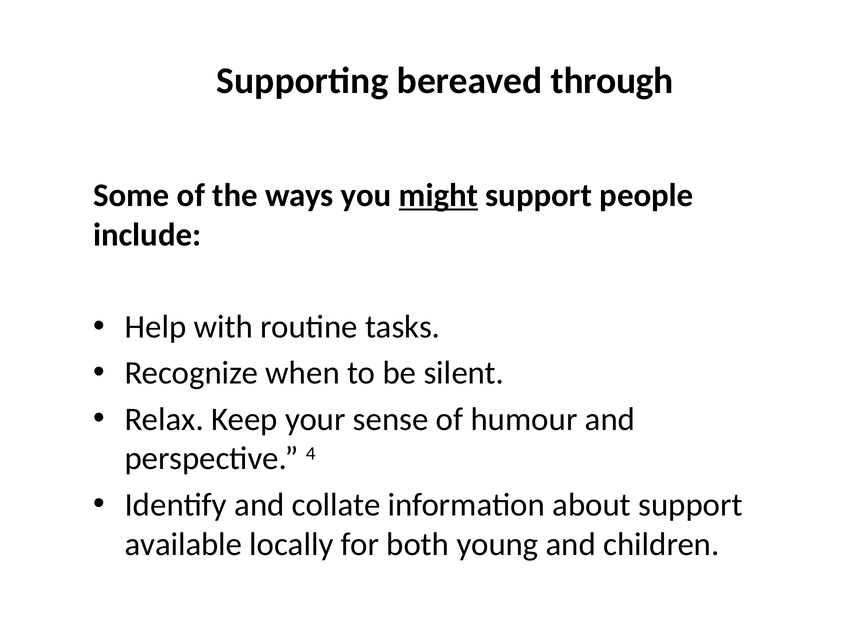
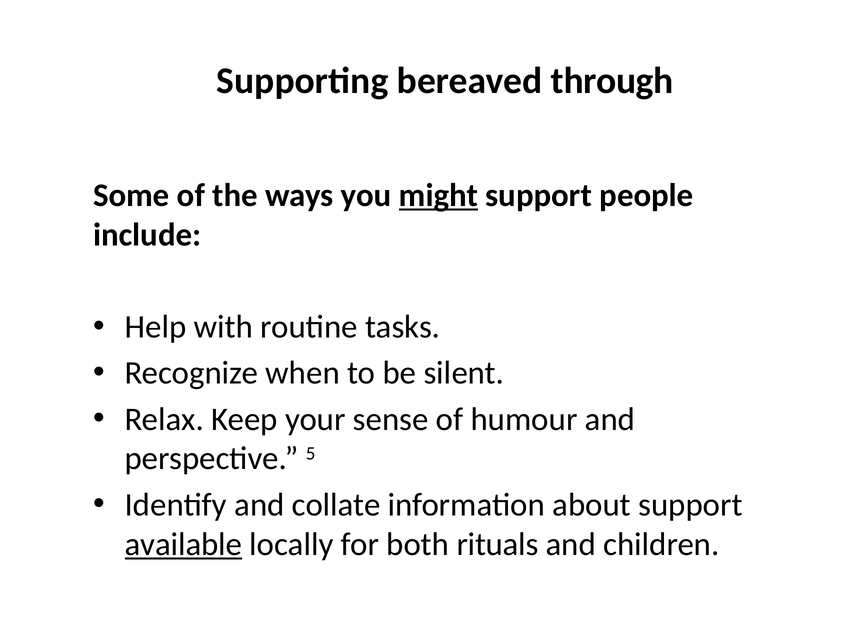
4: 4 -> 5
available underline: none -> present
young: young -> rituals
